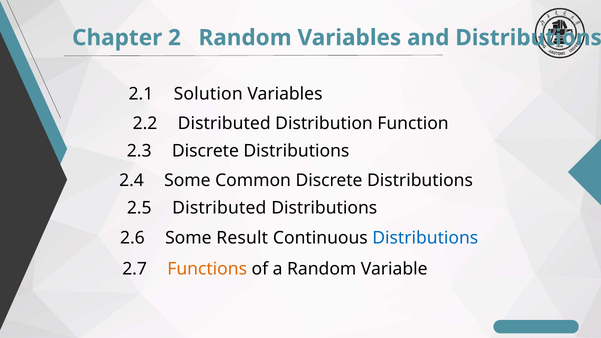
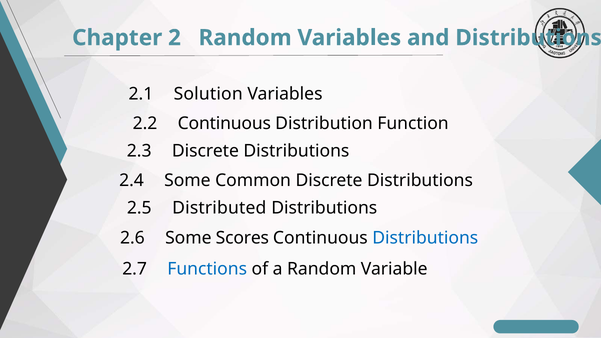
2.2 Distributed: Distributed -> Continuous
Result: Result -> Scores
Functions colour: orange -> blue
